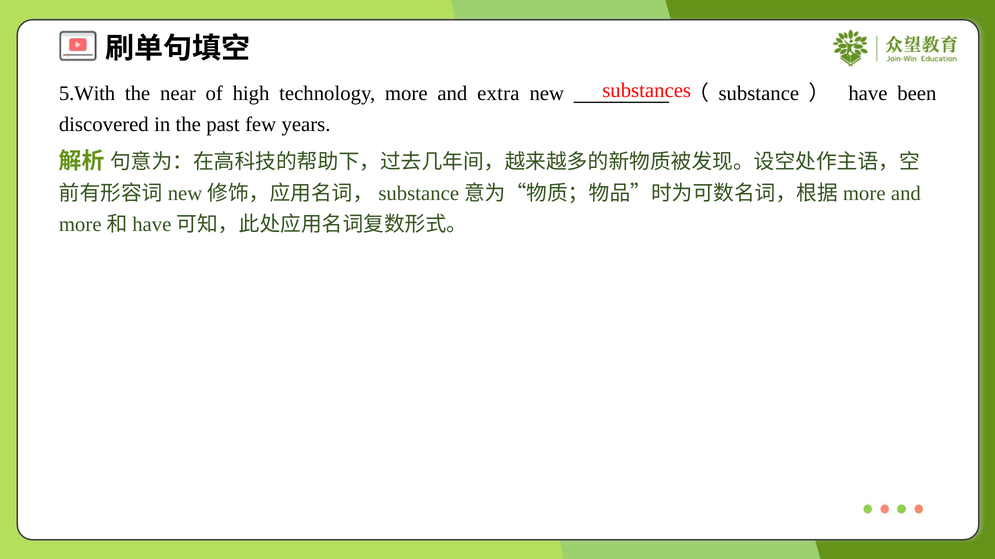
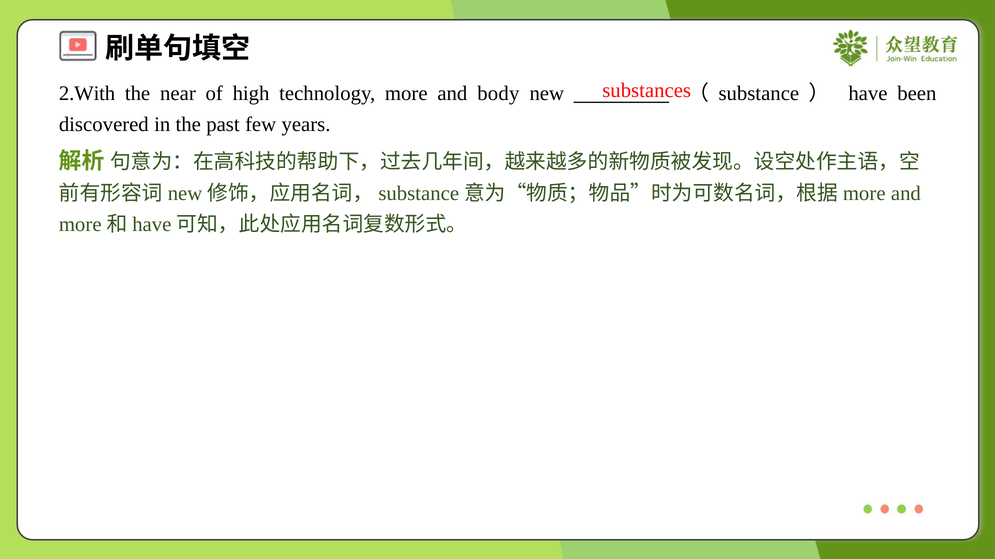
5.With: 5.With -> 2.With
extra: extra -> body
